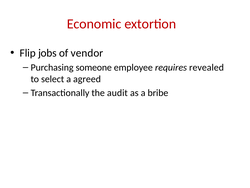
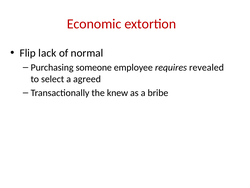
jobs: jobs -> lack
vendor: vendor -> normal
audit: audit -> knew
